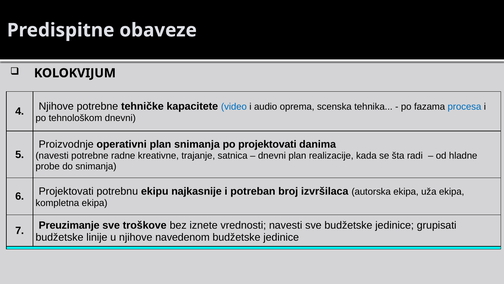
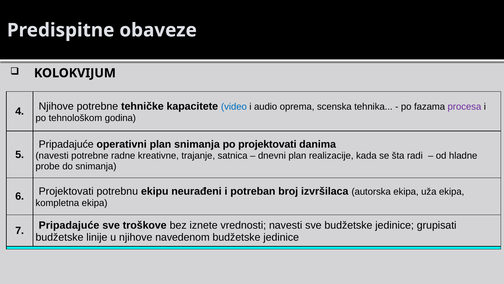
procesa colour: blue -> purple
tehnološkom dnevni: dnevni -> godina
Proizvodnje at (66, 144): Proizvodnje -> Pripadajuće
najkasnije: najkasnije -> neurađeni
Preuzimanje at (69, 225): Preuzimanje -> Pripadajuće
